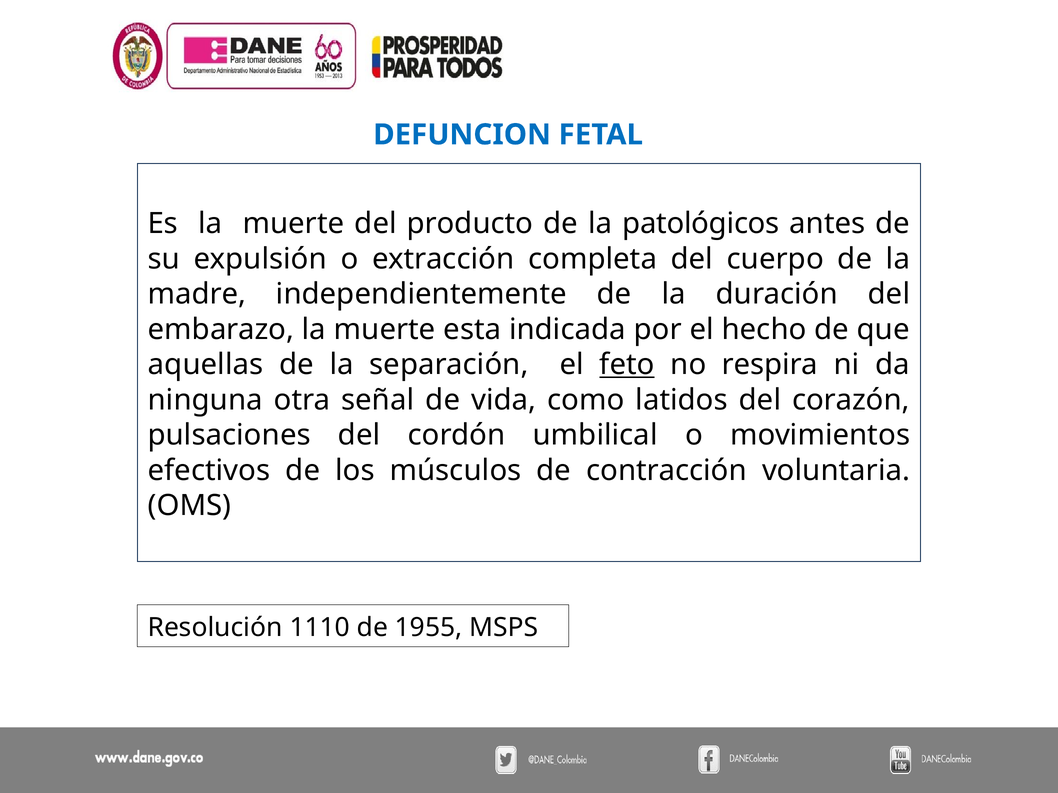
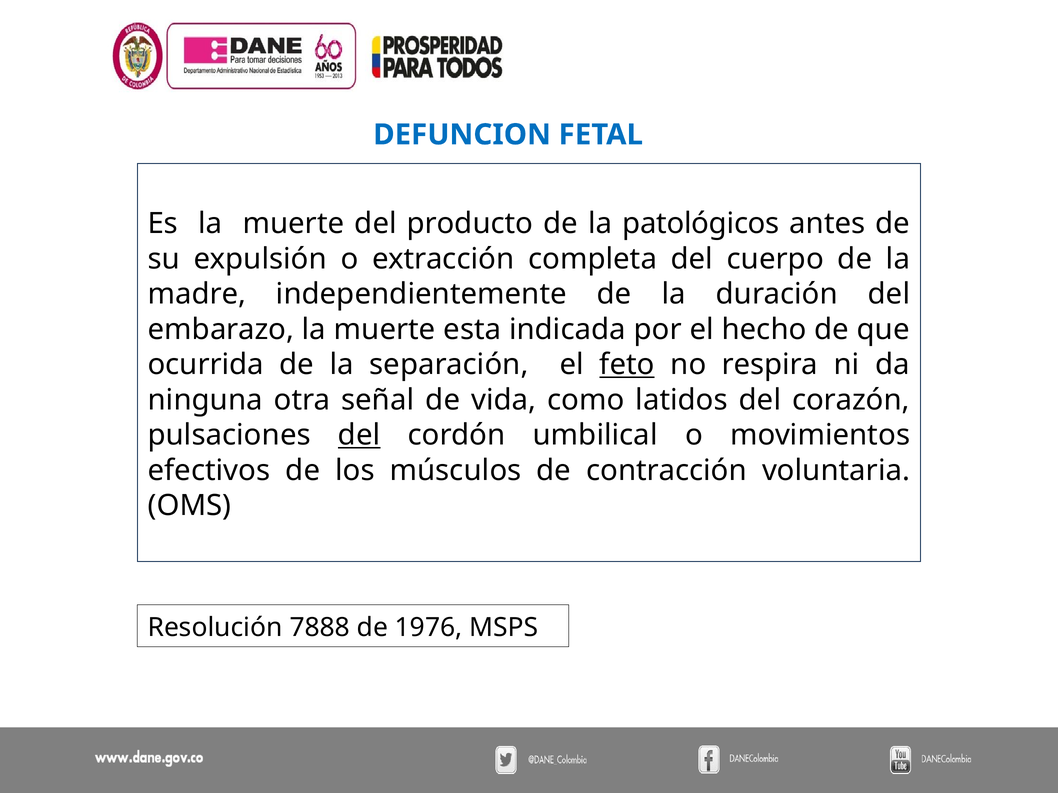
aquellas: aquellas -> ocurrida
del at (359, 435) underline: none -> present
1110: 1110 -> 7888
1955: 1955 -> 1976
